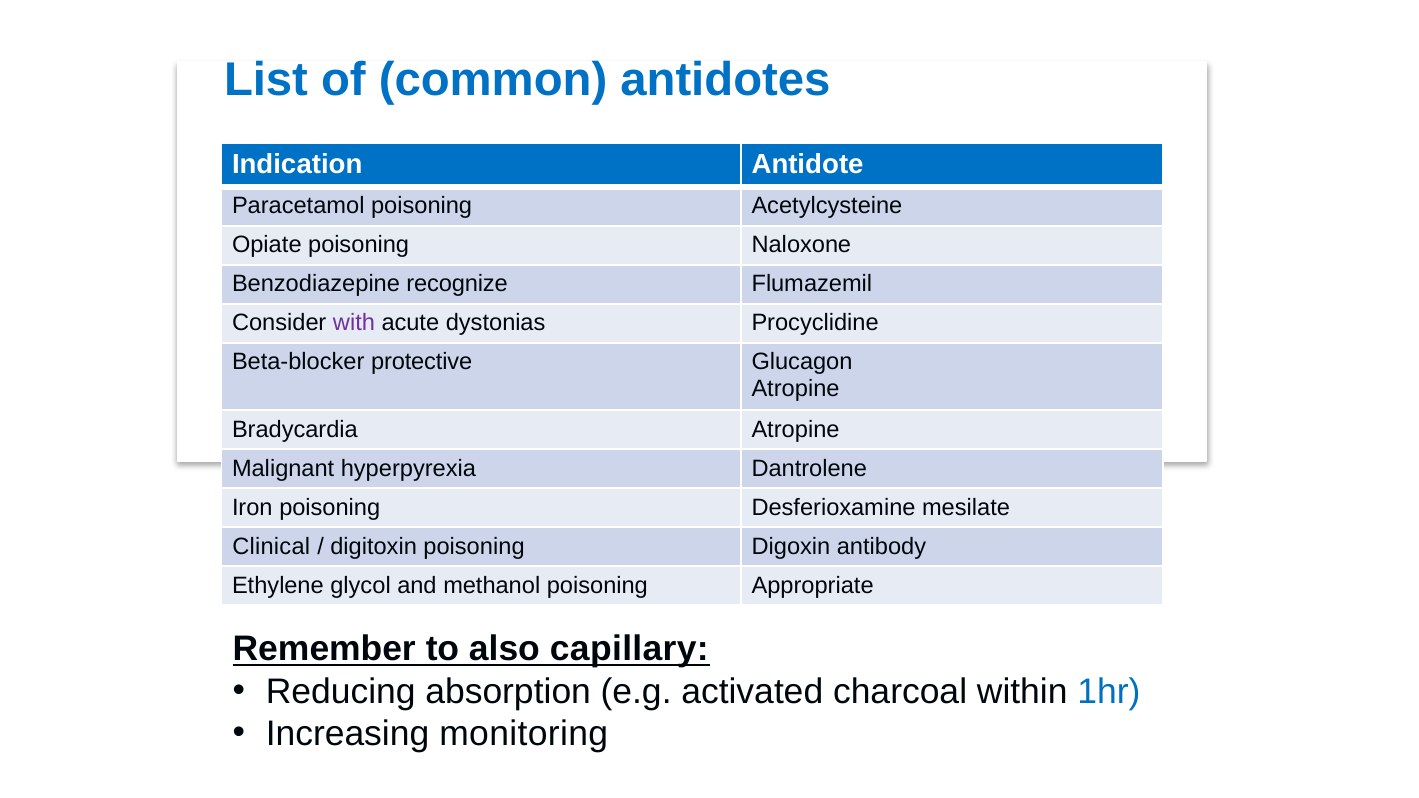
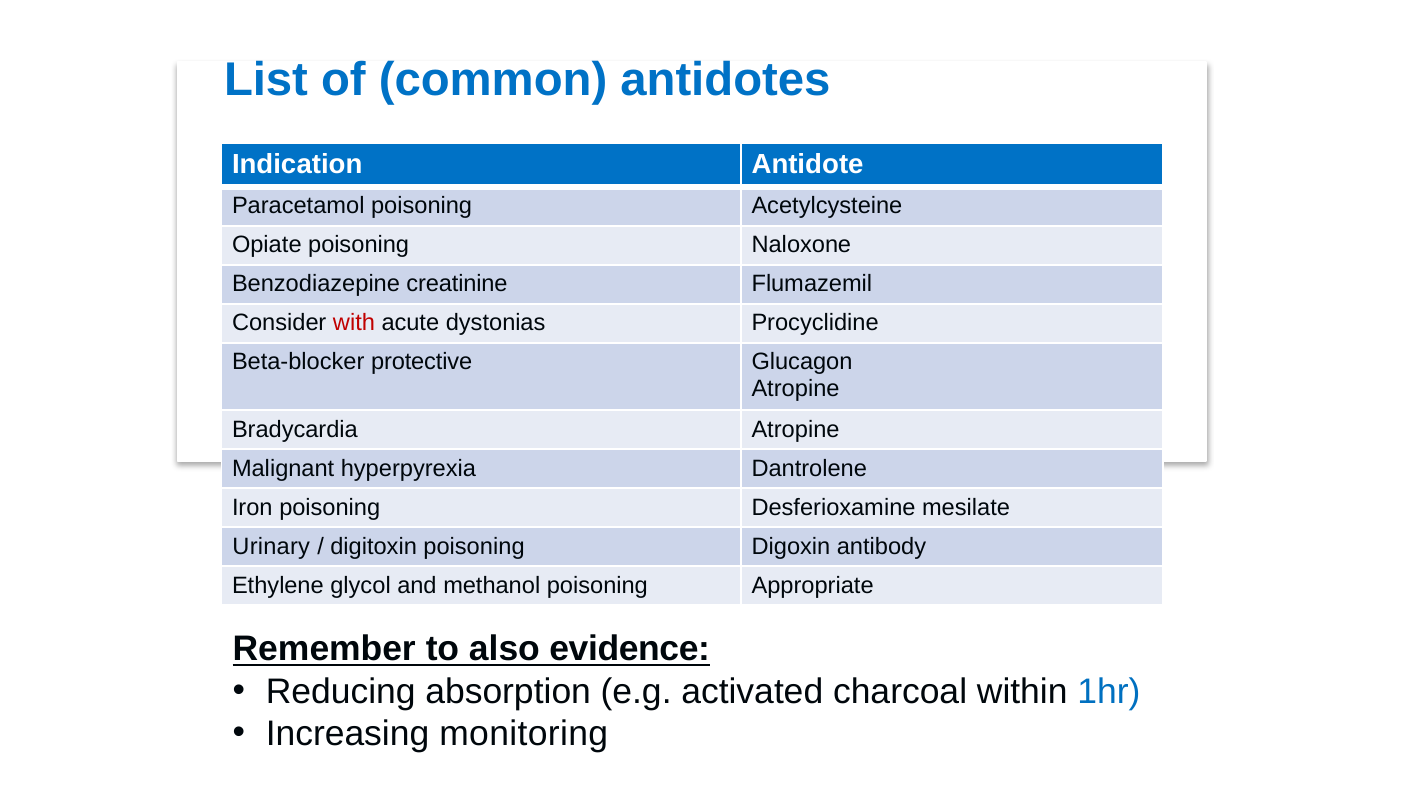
recognize: recognize -> creatinine
with colour: purple -> red
Clinical: Clinical -> Urinary
capillary: capillary -> evidence
